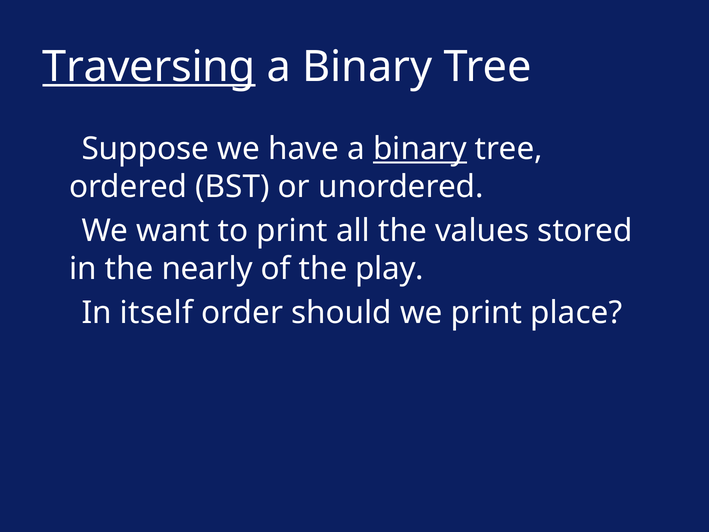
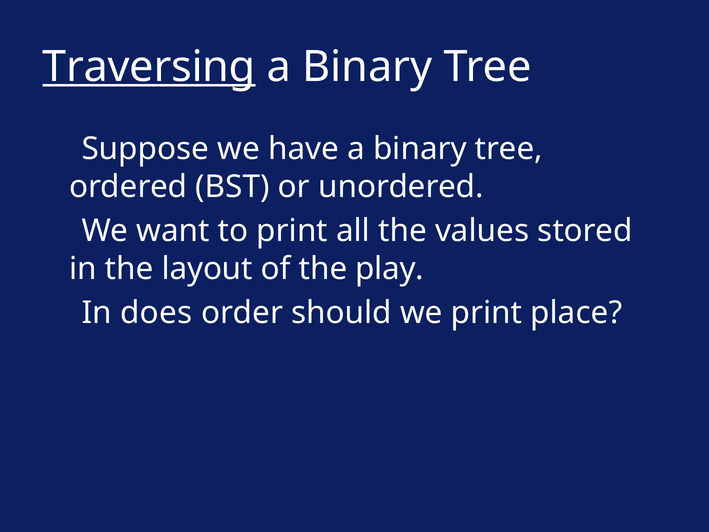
binary at (420, 149) underline: present -> none
nearly: nearly -> layout
itself: itself -> does
